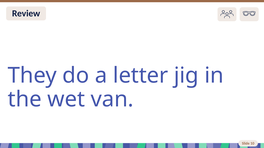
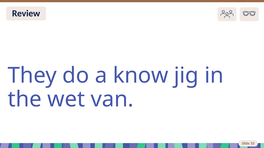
letter: letter -> know
